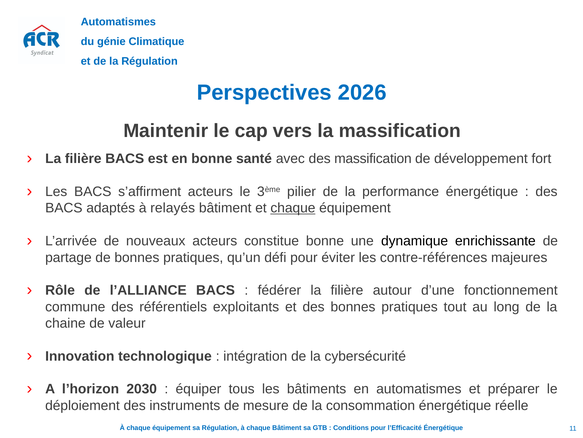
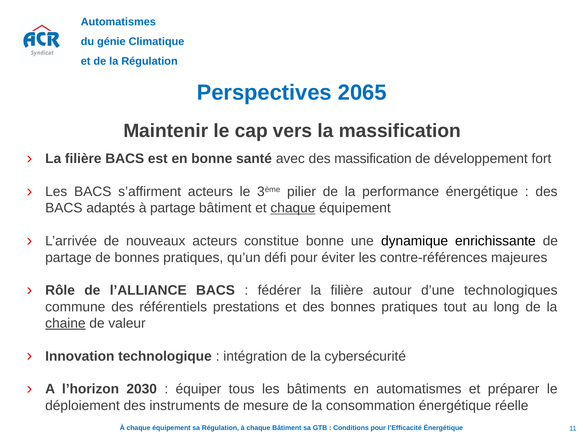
2026: 2026 -> 2065
à relayés: relayés -> partage
fonctionnement: fonctionnement -> technologiques
exploitants: exploitants -> prestations
chaine underline: none -> present
